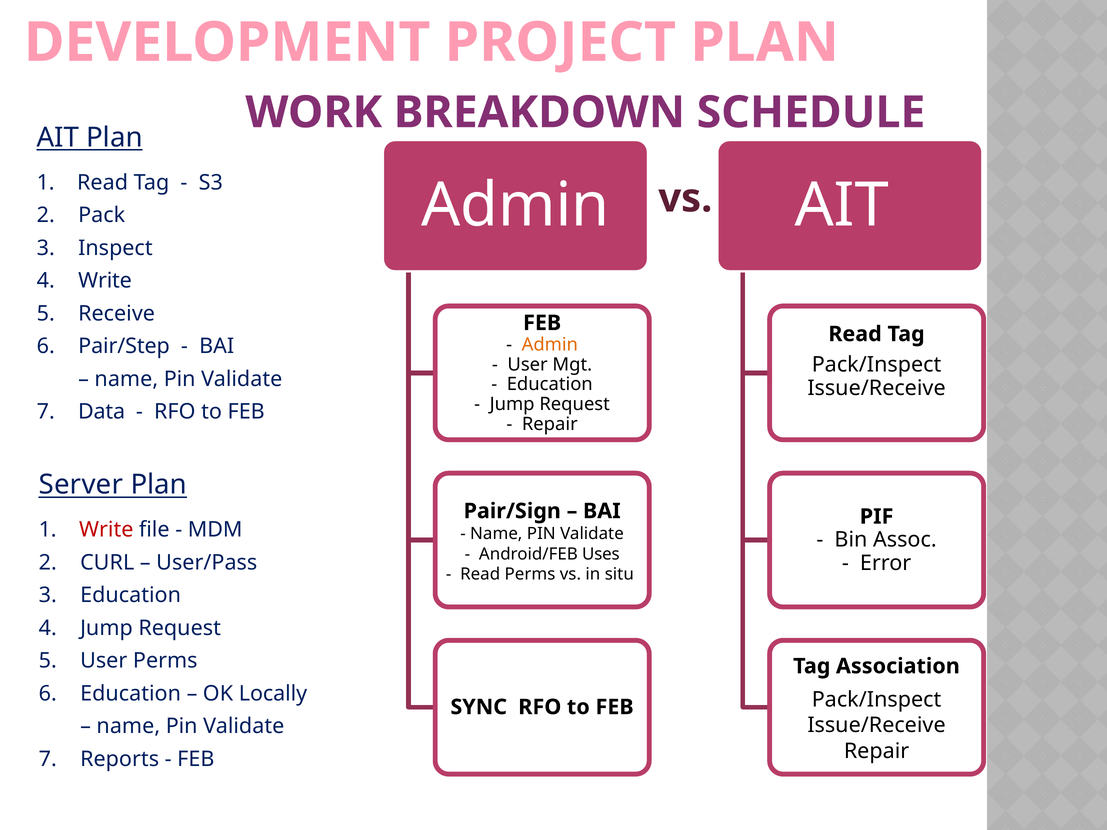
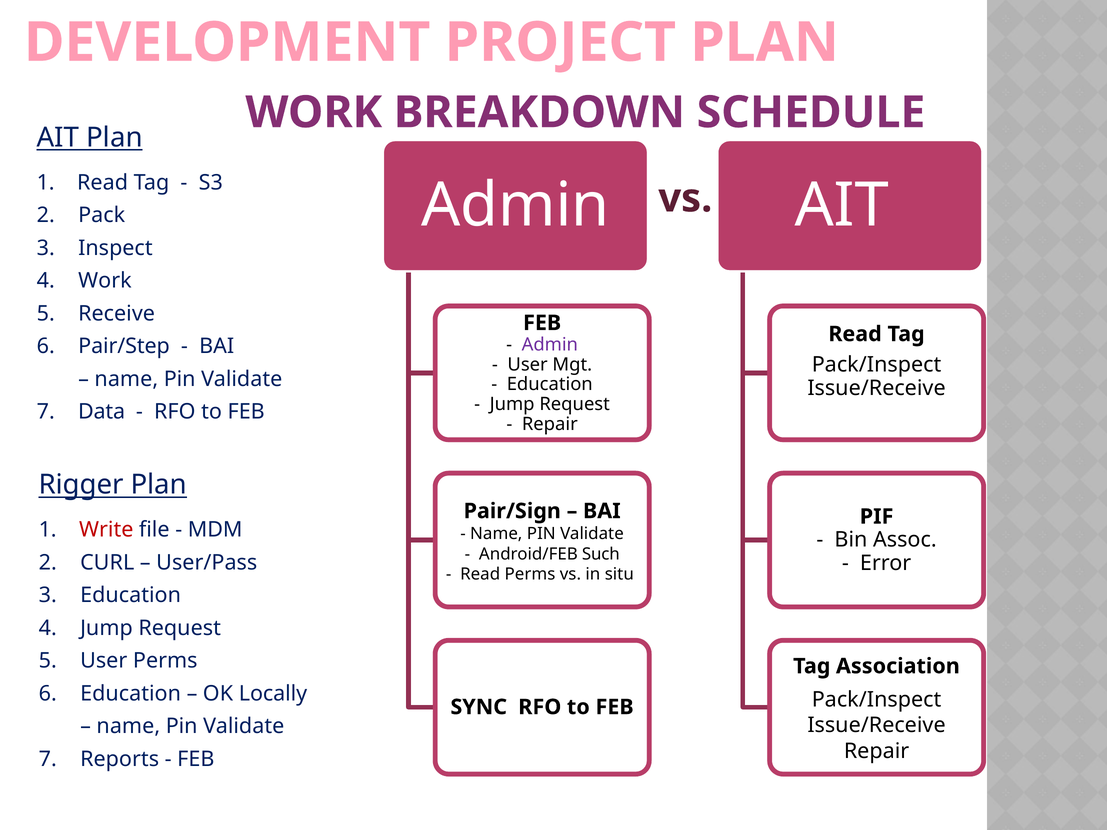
Write at (105, 281): Write -> Work
Admin at (550, 345) colour: orange -> purple
Server: Server -> Rigger
Uses: Uses -> Such
